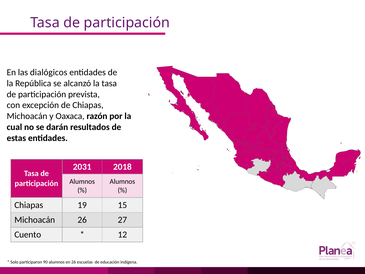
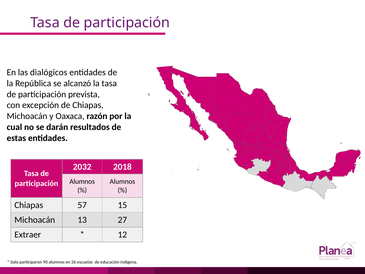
2031: 2031 -> 2032
19: 19 -> 57
Michoacán 26: 26 -> 13
Cuento: Cuento -> Extraer
